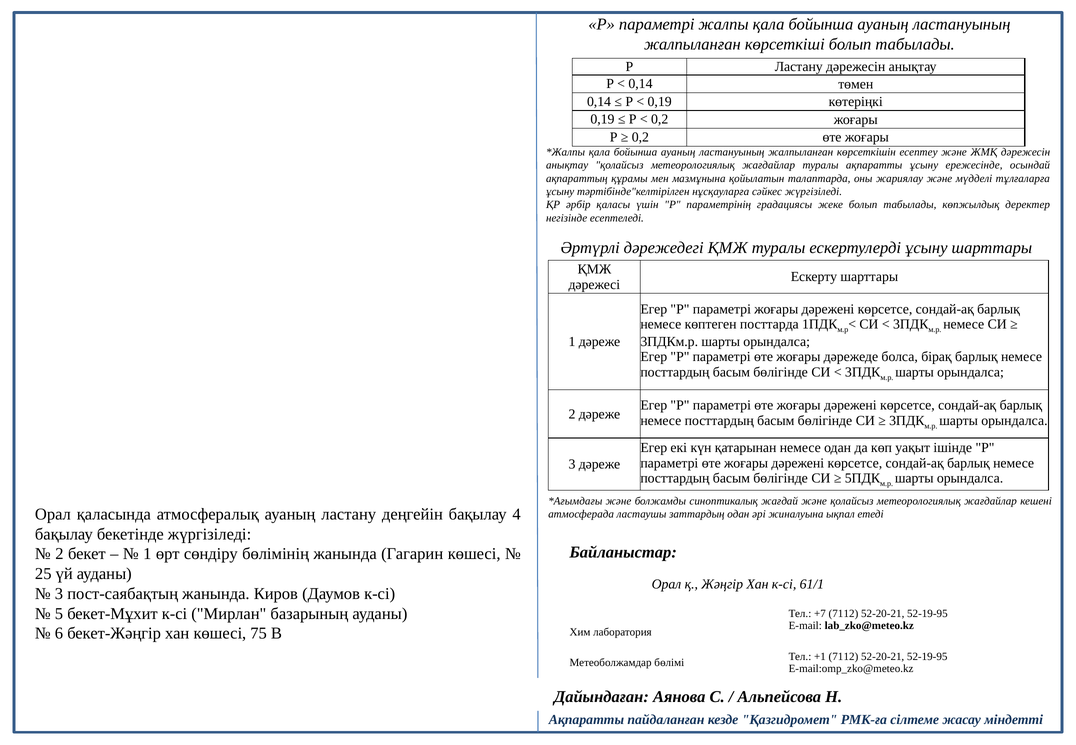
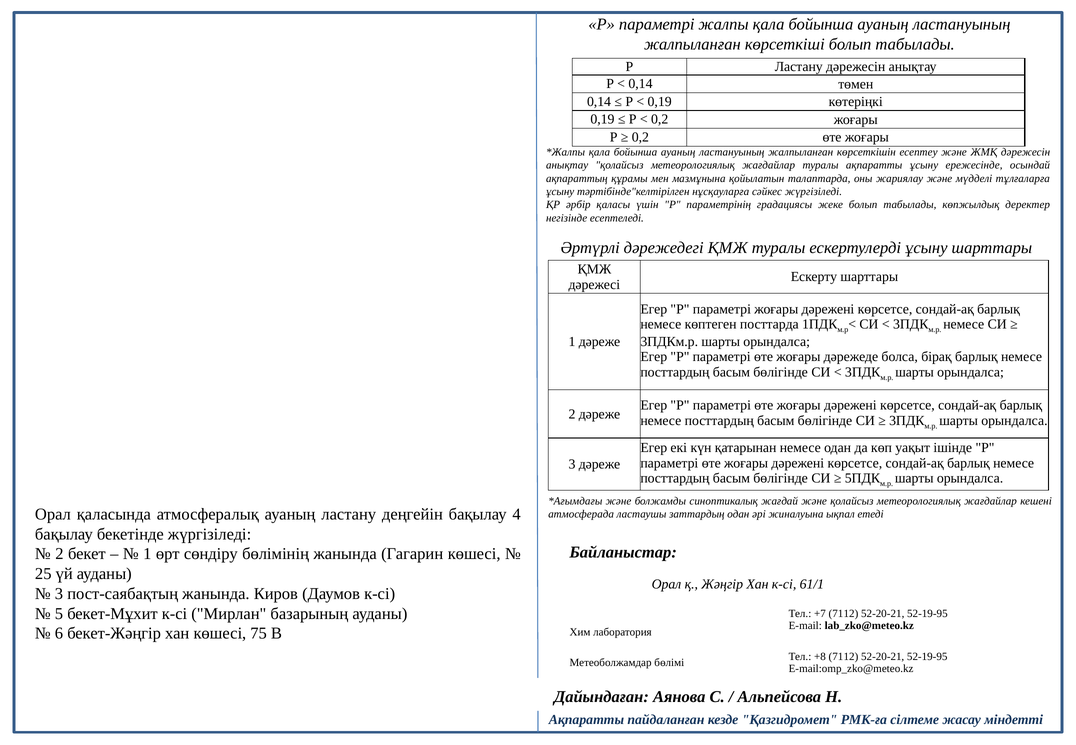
+1: +1 -> +8
